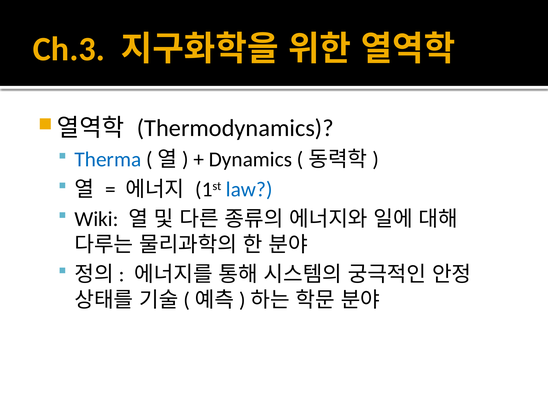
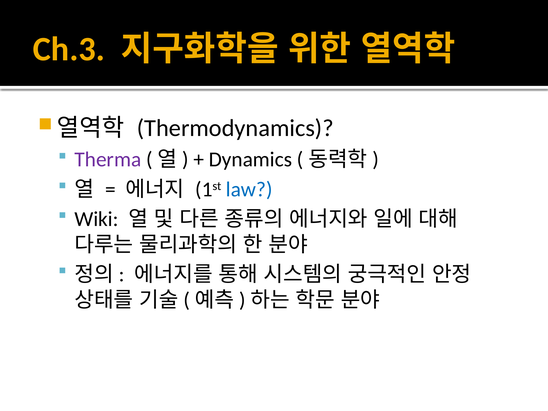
Therma colour: blue -> purple
